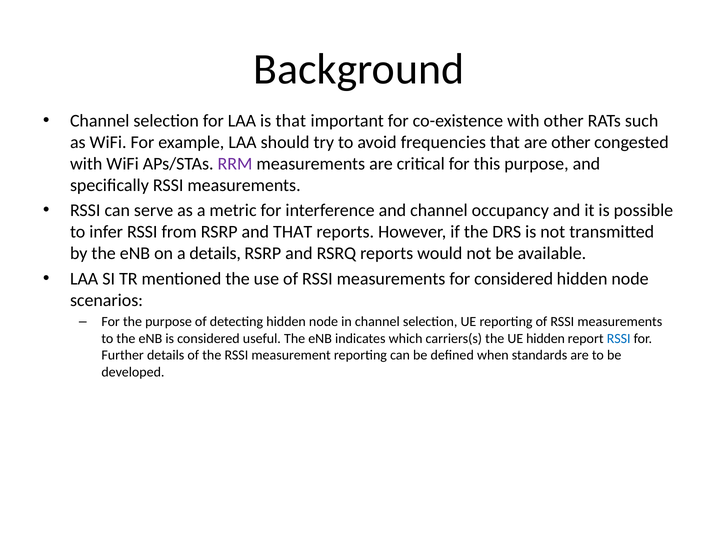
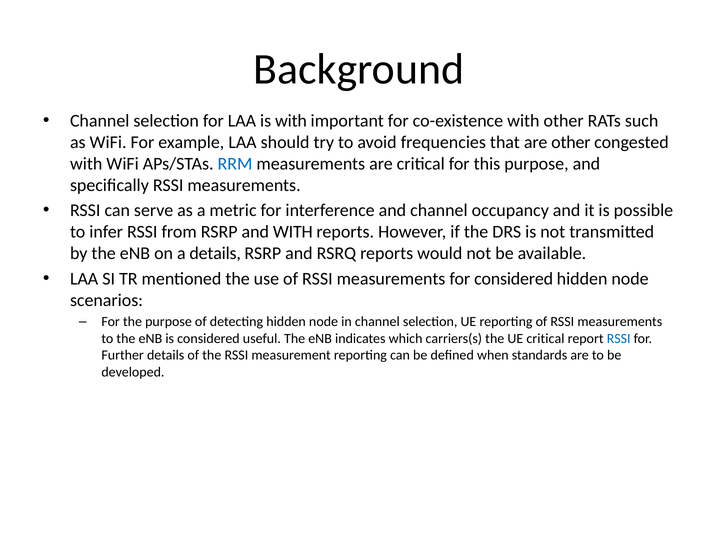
is that: that -> with
RRM colour: purple -> blue
and THAT: THAT -> WITH
UE hidden: hidden -> critical
